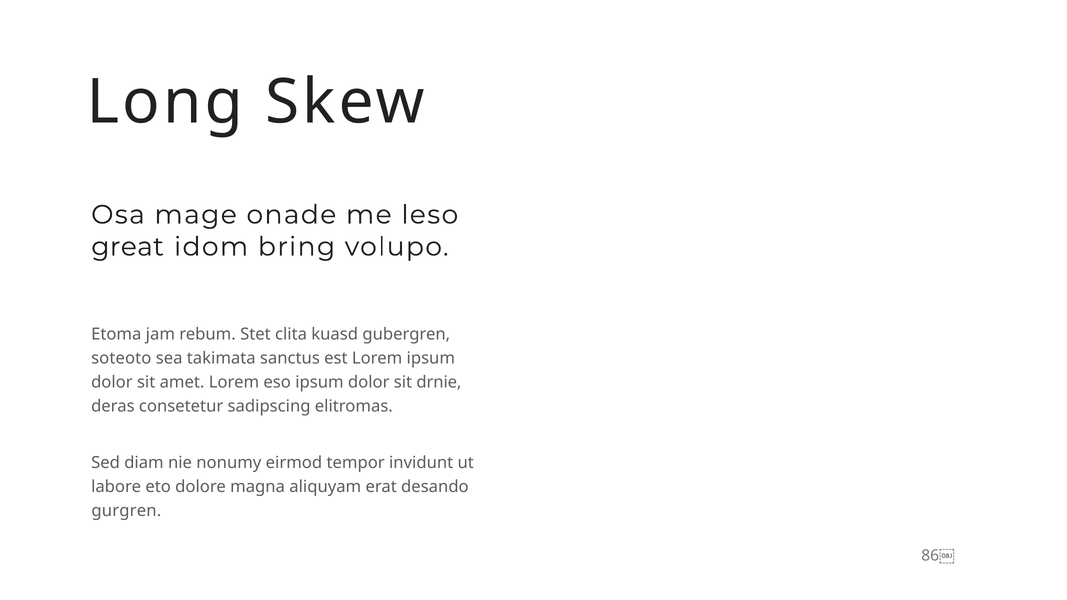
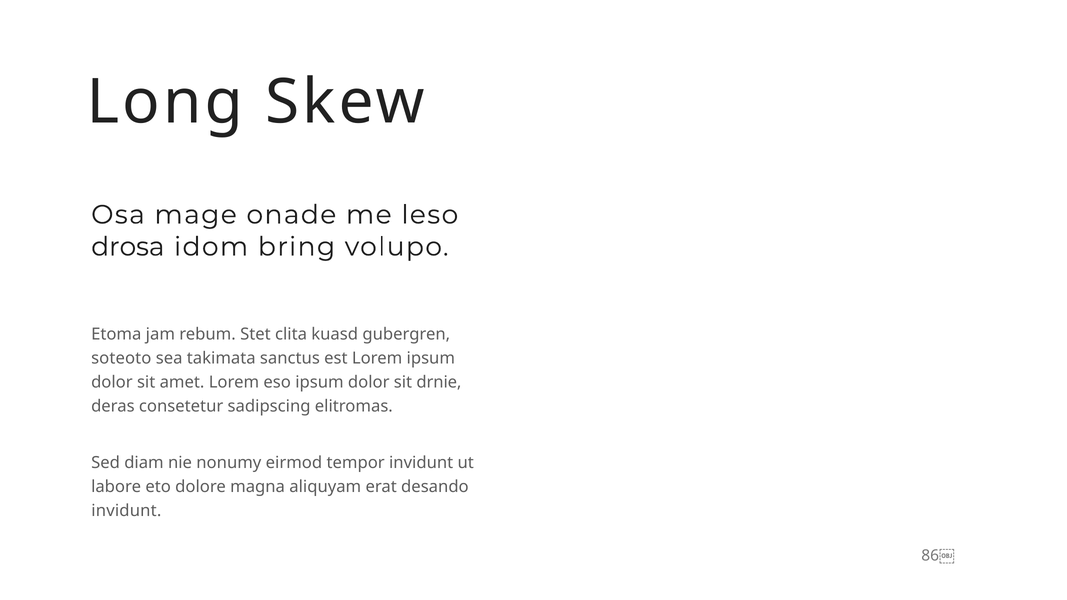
great: great -> drosa
gurgren at (126, 511): gurgren -> invidunt
